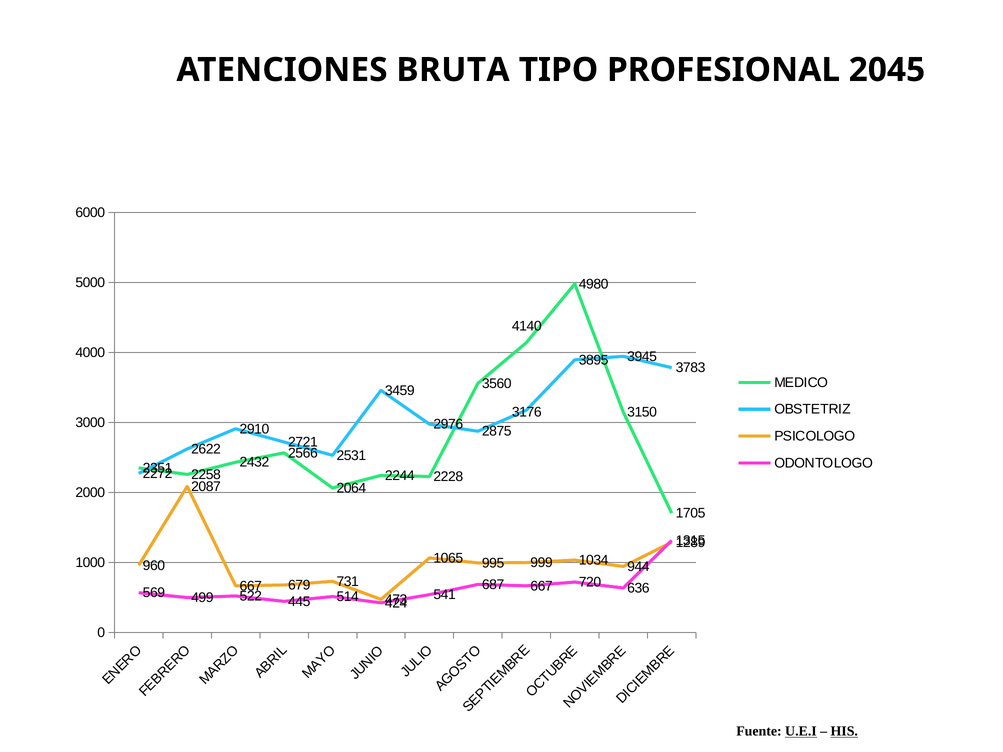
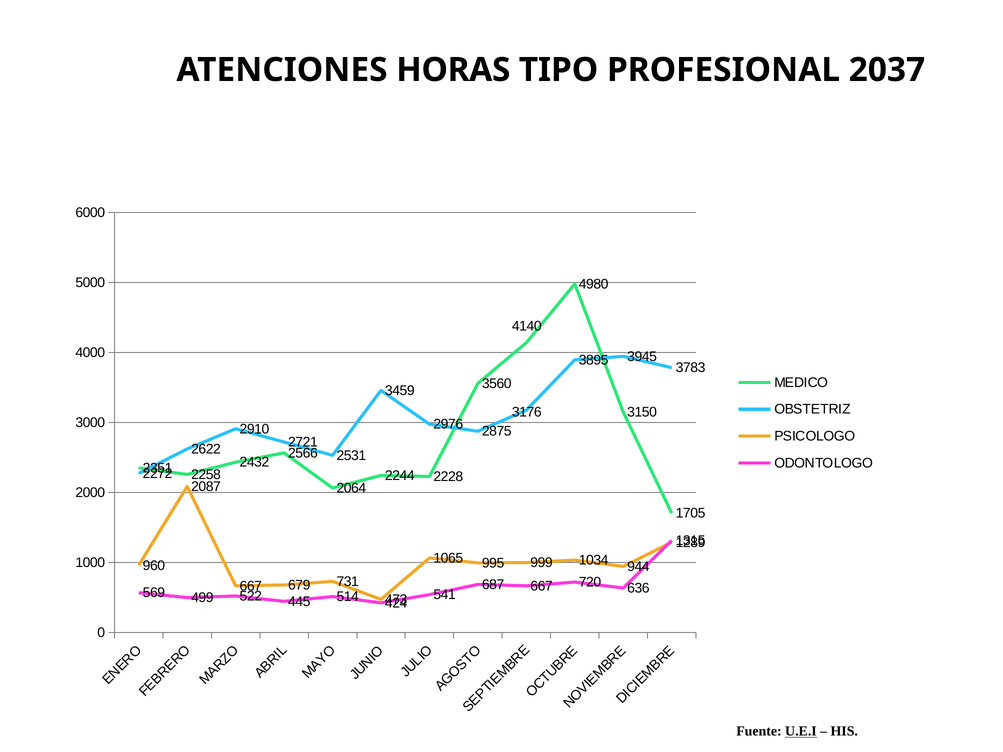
BRUTA: BRUTA -> HORAS
2045: 2045 -> 2037
HIS underline: present -> none
